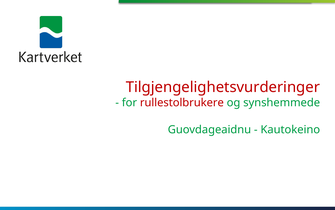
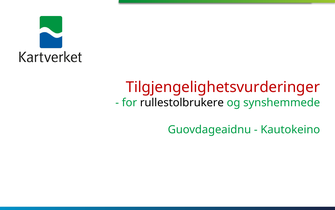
rullestolbrukere colour: red -> black
